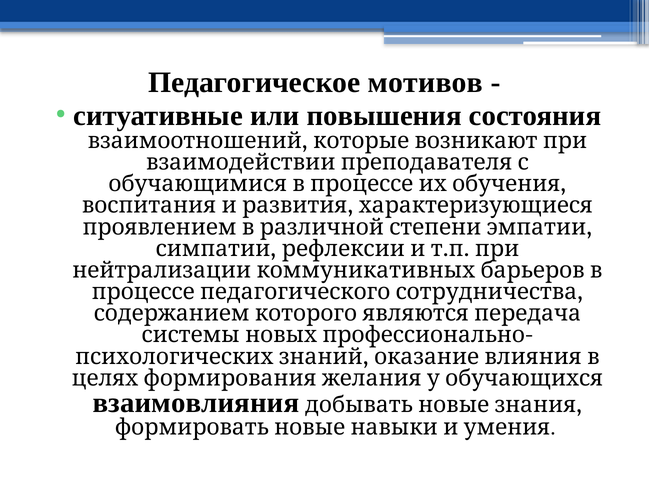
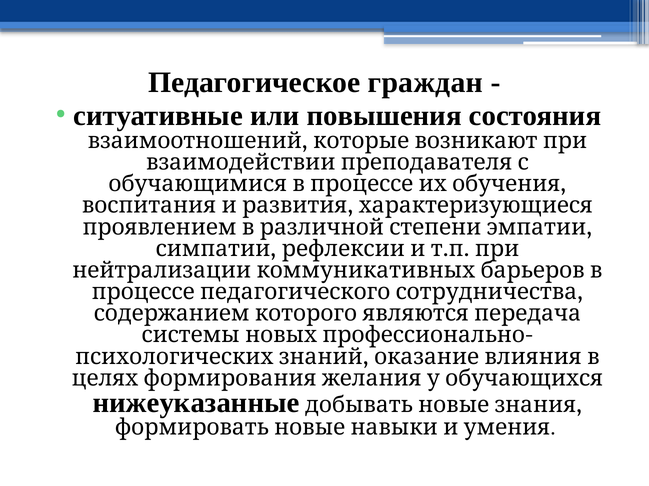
мотивов: мотивов -> граждан
взаимовлияния: взаимовлияния -> нижеуказанные
